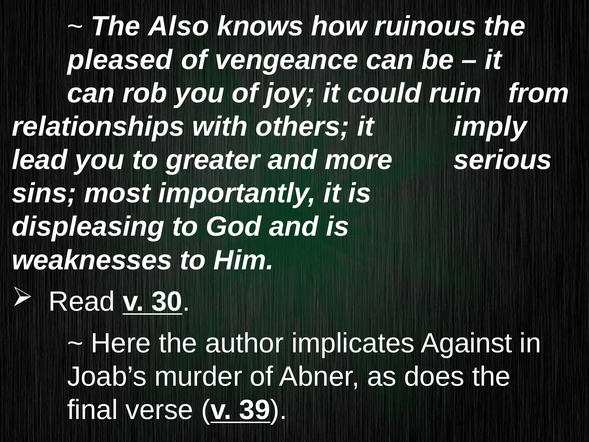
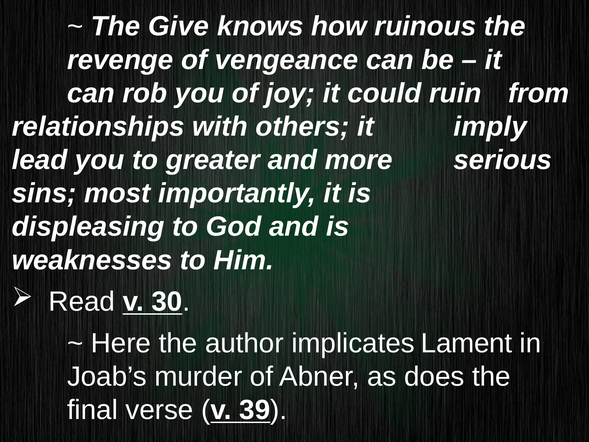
Also: Also -> Give
pleased: pleased -> revenge
Against: Against -> Lament
